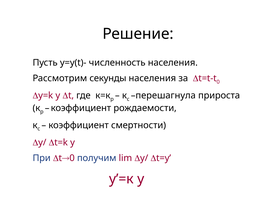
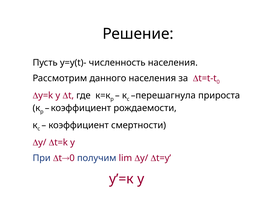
секунды: секунды -> данного
